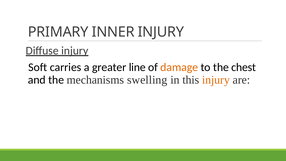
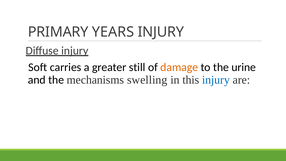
INNER: INNER -> YEARS
line: line -> still
chest: chest -> urine
injury at (216, 80) colour: orange -> blue
